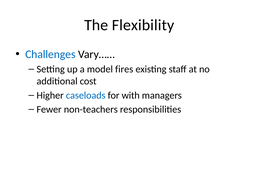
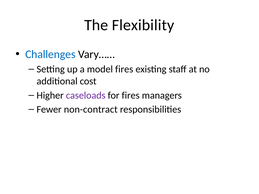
caseloads colour: blue -> purple
for with: with -> fires
non-teachers: non-teachers -> non-contract
